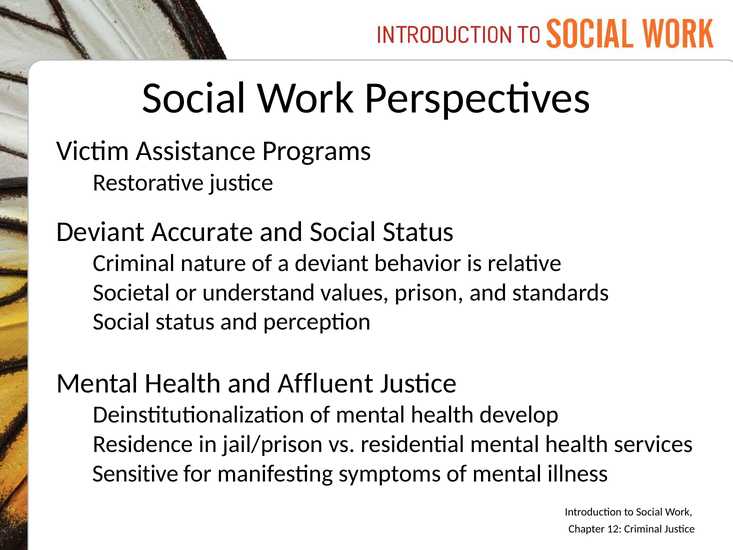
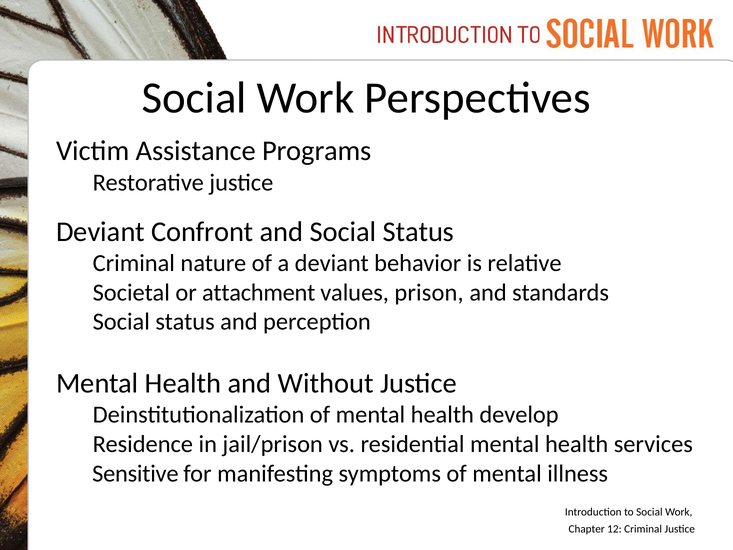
Accurate: Accurate -> Confront
understand: understand -> attachment
Affluent: Affluent -> Without
